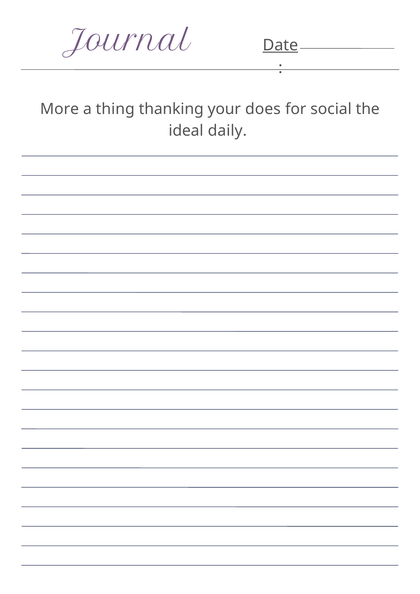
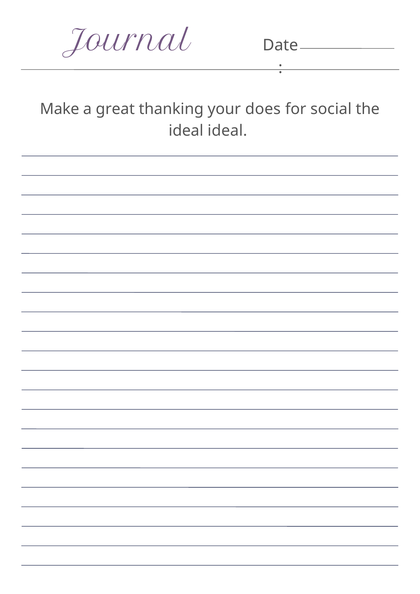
Date underline: present -> none
More: More -> Make
thing: thing -> great
ideal daily: daily -> ideal
